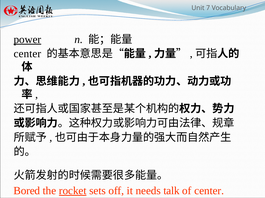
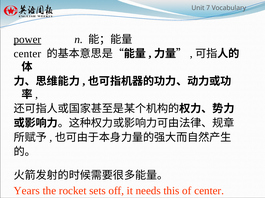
Bored: Bored -> Years
rocket underline: present -> none
talk: talk -> this
